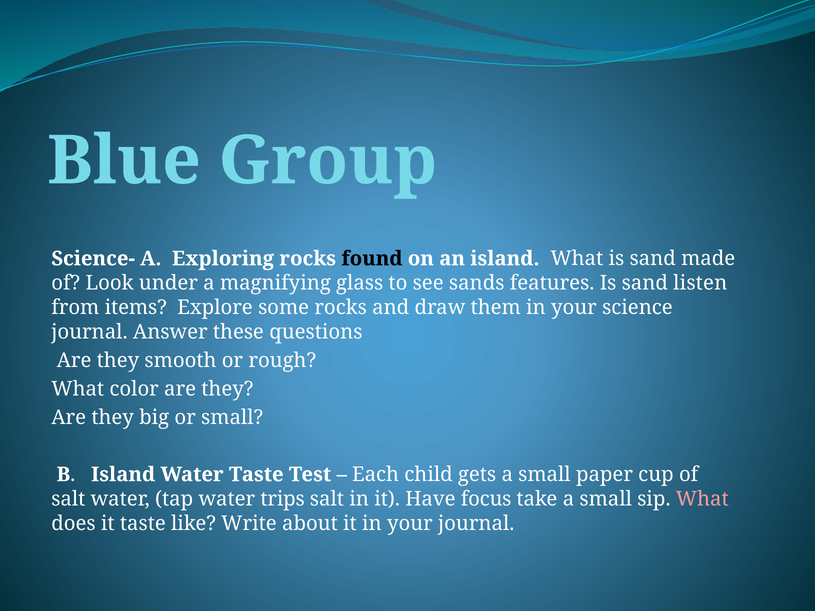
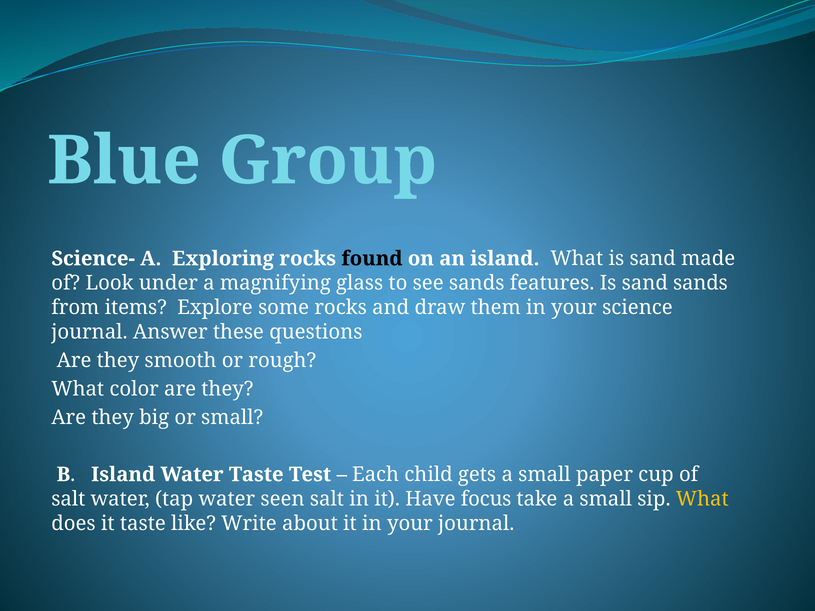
sand listen: listen -> sands
trips: trips -> seen
What at (702, 499) colour: pink -> yellow
